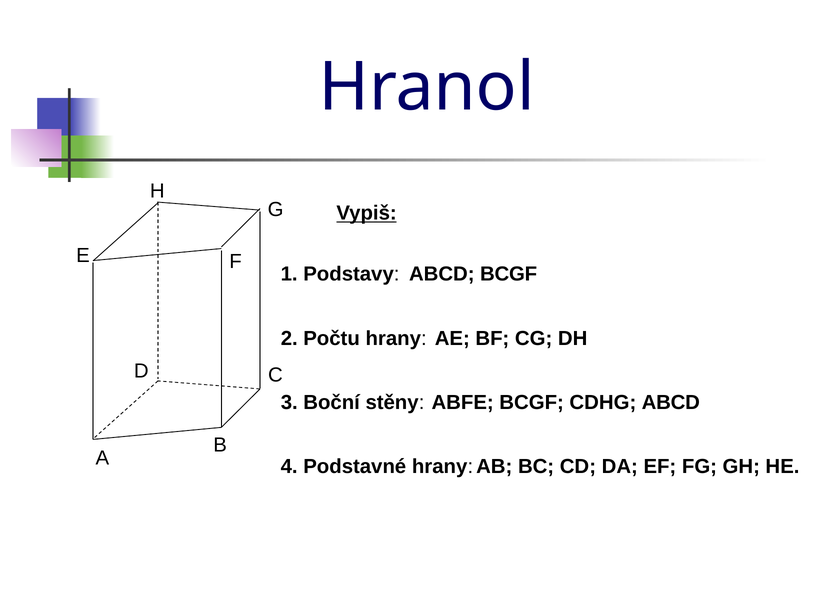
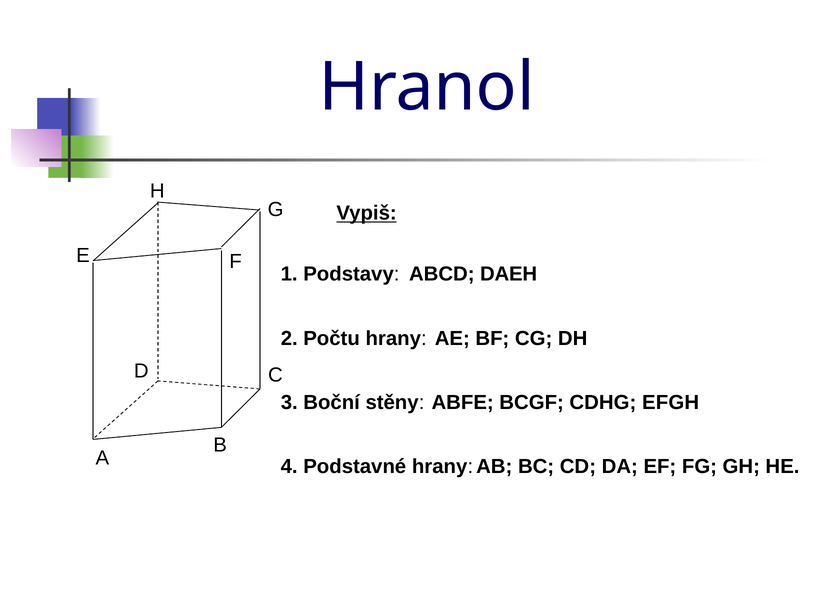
ABCD BCGF: BCGF -> DAEH
CDHG ABCD: ABCD -> EFGH
